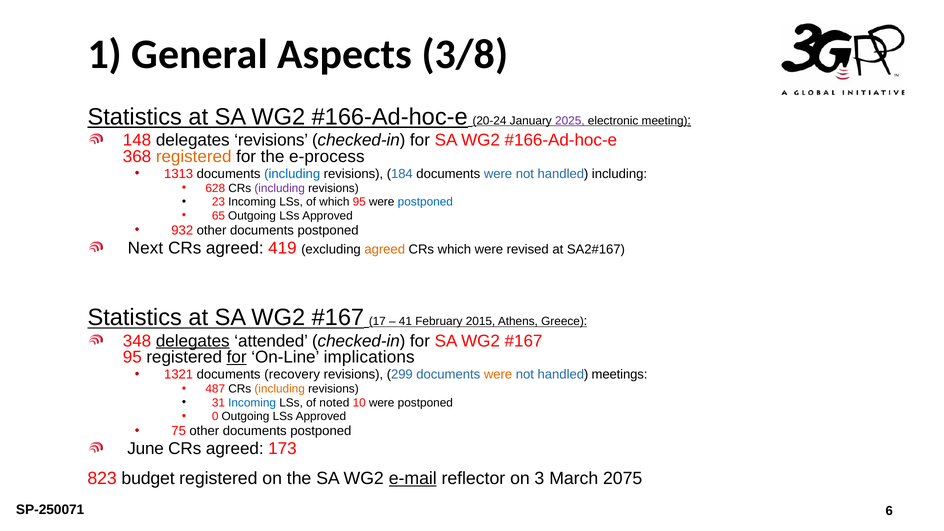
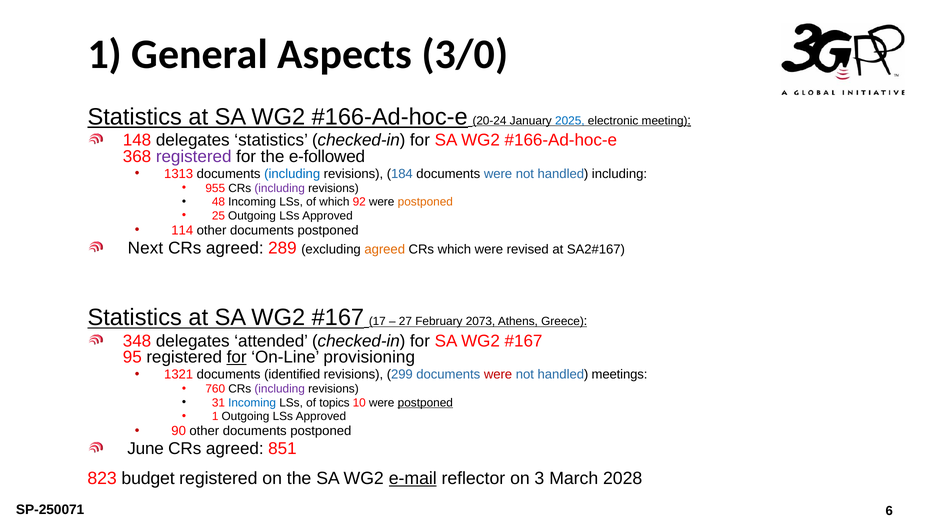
3/8: 3/8 -> 3/0
2025 colour: purple -> blue
delegates revisions: revisions -> statistics
registered at (194, 156) colour: orange -> purple
e-process: e-process -> e-followed
628: 628 -> 955
23: 23 -> 48
which 95: 95 -> 92
postponed at (425, 202) colour: blue -> orange
65: 65 -> 25
932: 932 -> 114
419: 419 -> 289
41: 41 -> 27
2015: 2015 -> 2073
delegates at (193, 341) underline: present -> none
implications: implications -> provisioning
recovery: recovery -> identified
were at (498, 375) colour: orange -> red
487: 487 -> 760
including at (280, 389) colour: orange -> purple
noted: noted -> topics
postponed at (425, 403) underline: none -> present
0 at (215, 416): 0 -> 1
75: 75 -> 90
173: 173 -> 851
2075: 2075 -> 2028
